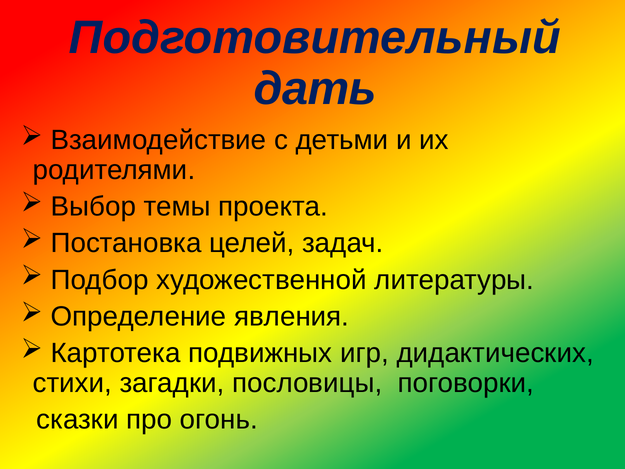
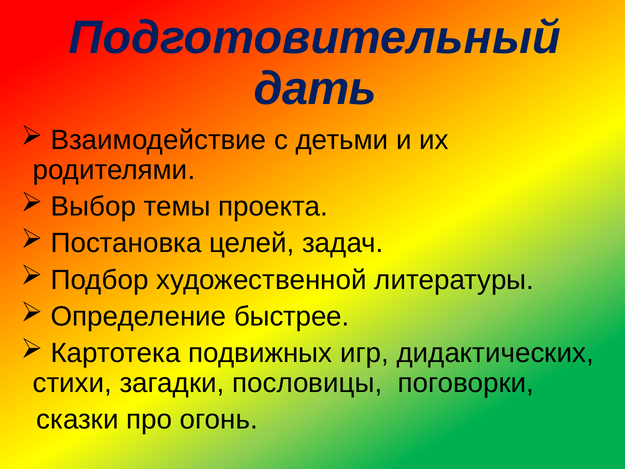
явления: явления -> быстрее
